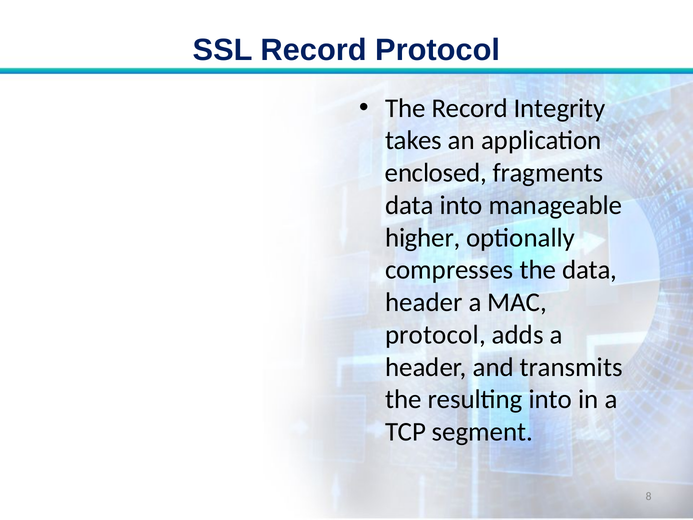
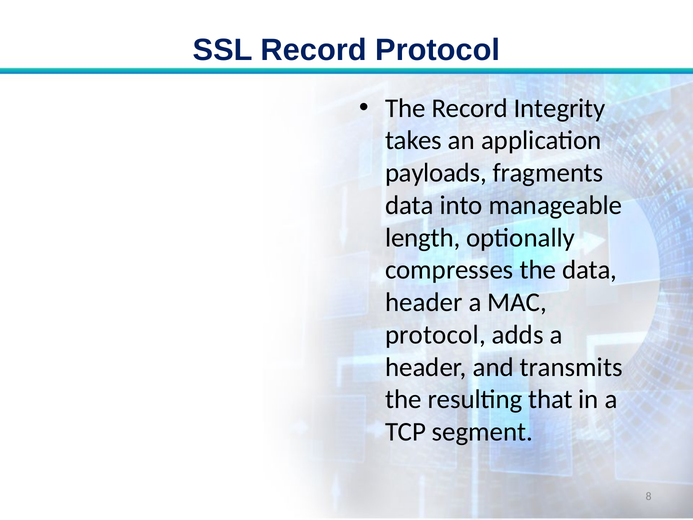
enclosed: enclosed -> payloads
higher: higher -> length
resulting into: into -> that
